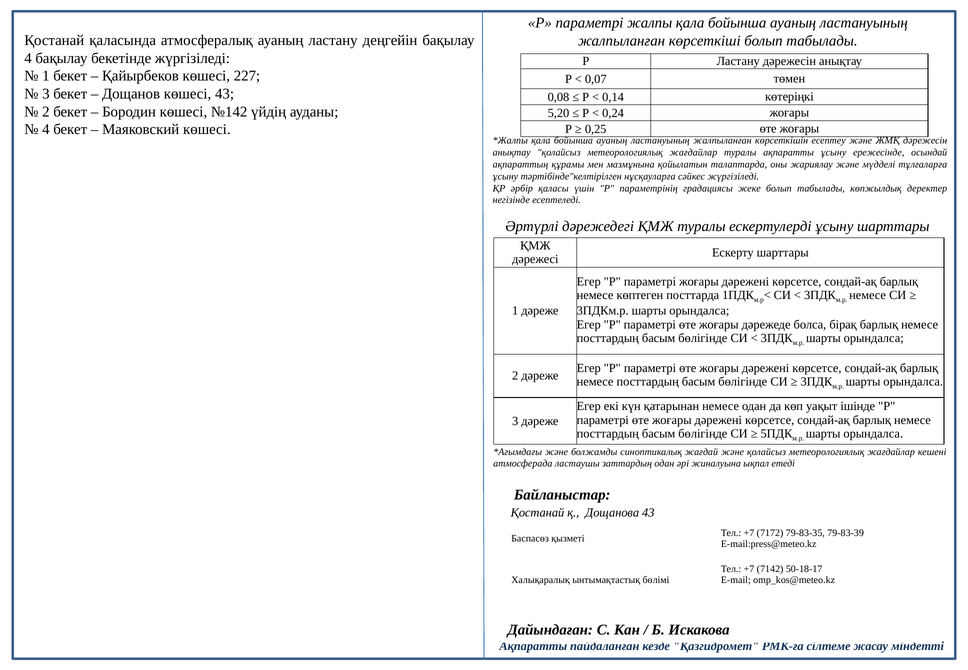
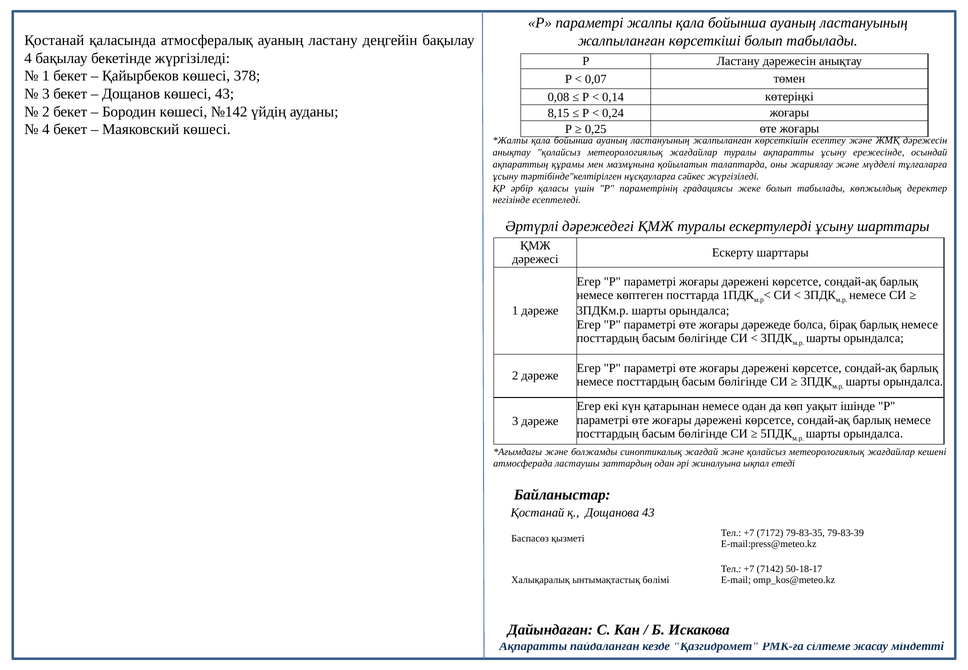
227: 227 -> 378
5,20: 5,20 -> 8,15
